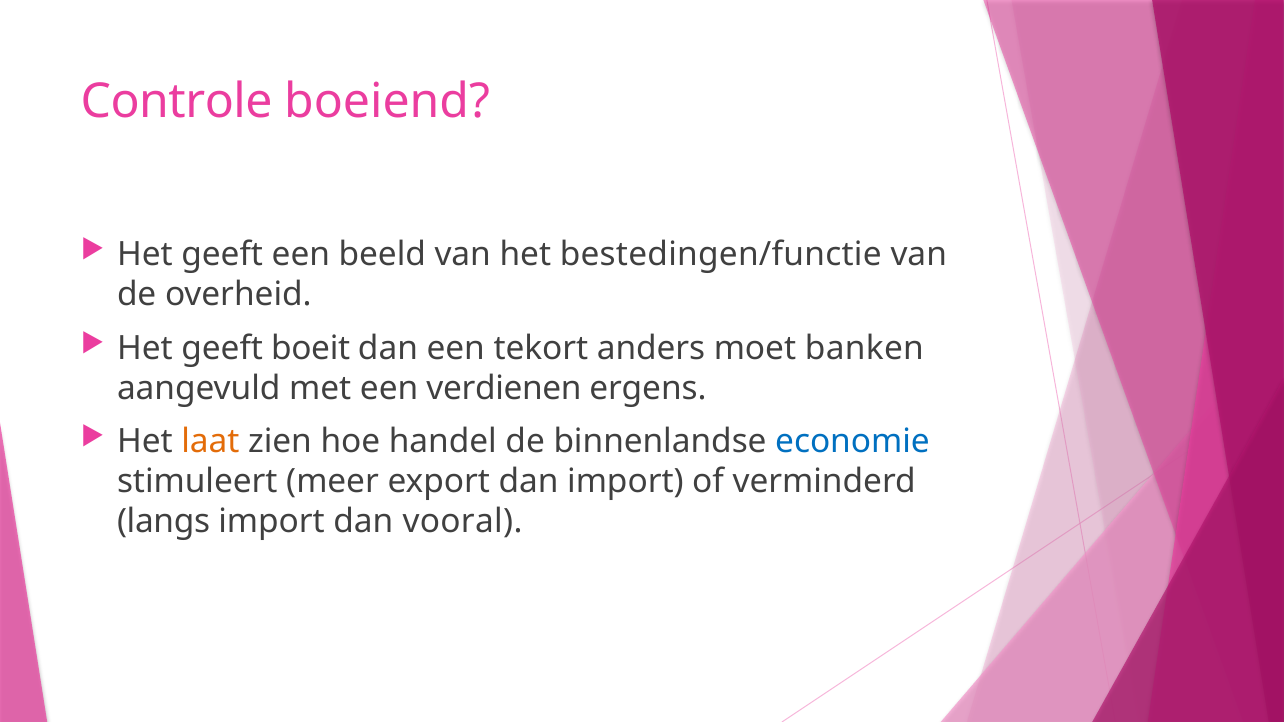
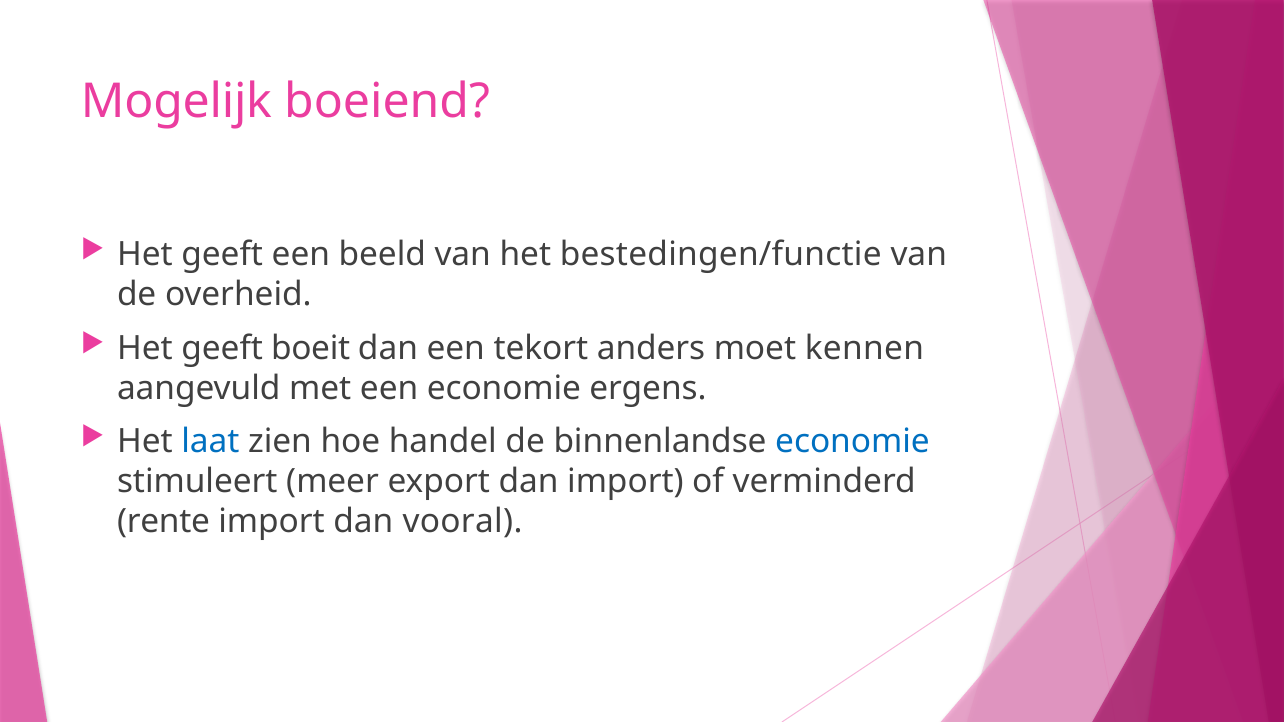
Controle: Controle -> Mogelijk
banken: banken -> kennen
een verdienen: verdienen -> economie
laat colour: orange -> blue
langs: langs -> rente
